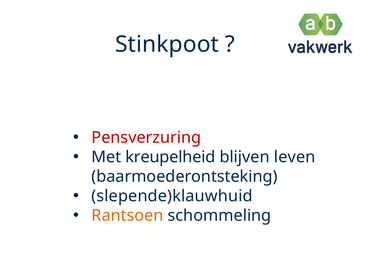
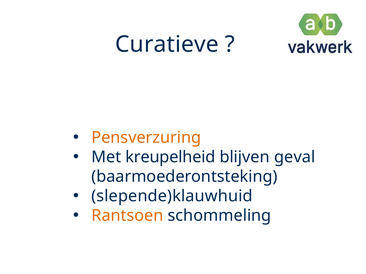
Stinkpoot: Stinkpoot -> Curatieve
Pensverzuring colour: red -> orange
leven: leven -> geval
